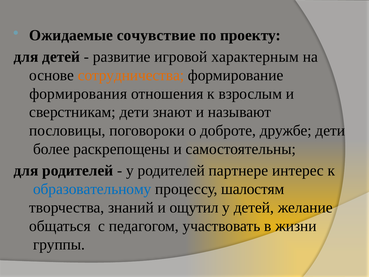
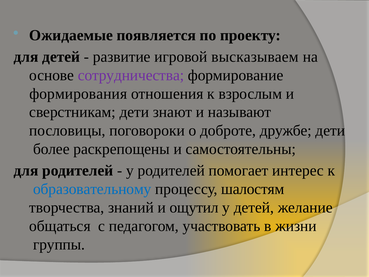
сочувствие: сочувствие -> появляется
характерным: характерным -> высказываем
сотрудничества colour: orange -> purple
партнере: партнере -> помогает
